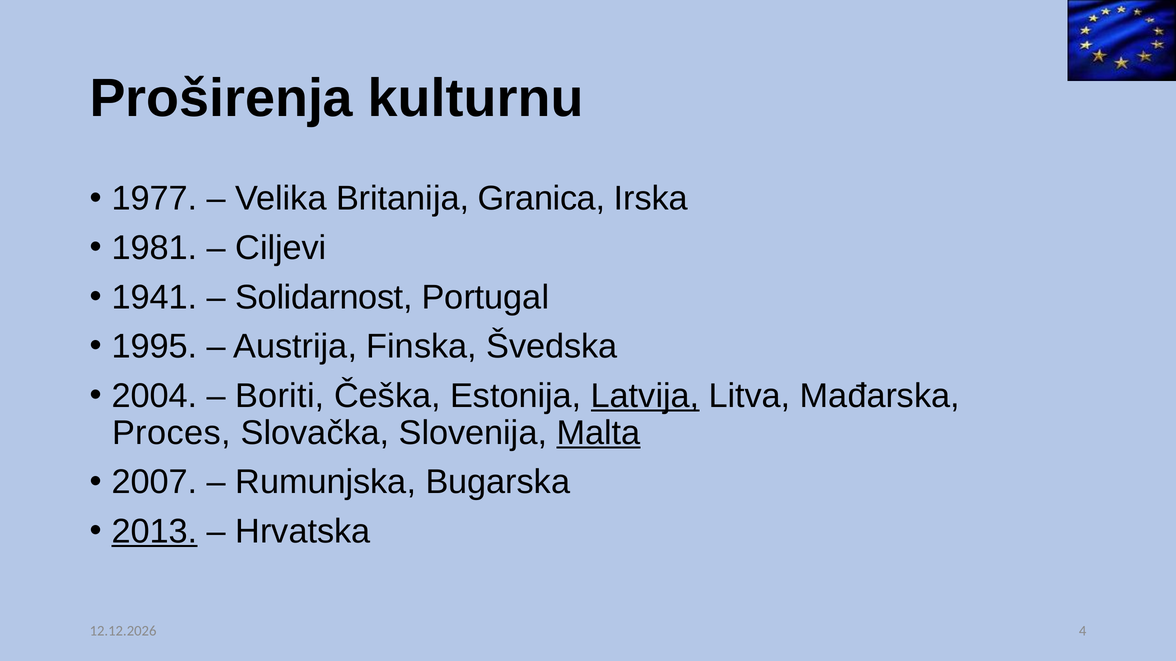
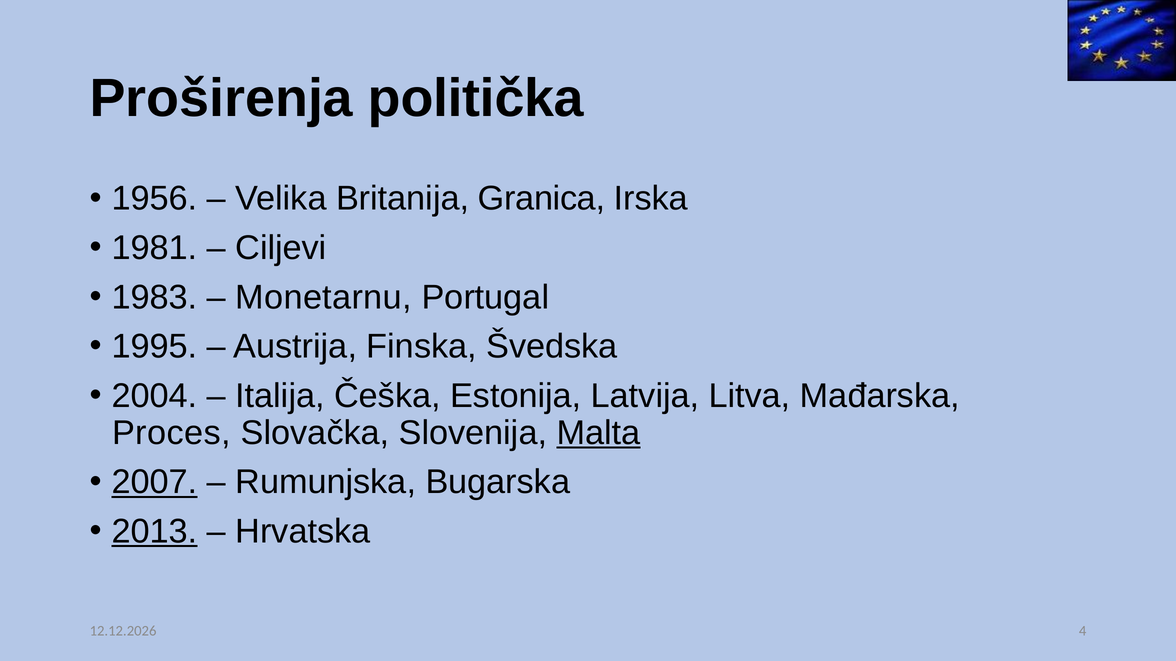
kulturnu: kulturnu -> politička
1977: 1977 -> 1956
1941: 1941 -> 1983
Solidarnost: Solidarnost -> Monetarnu
Boriti: Boriti -> Italija
Latvija underline: present -> none
2007 underline: none -> present
